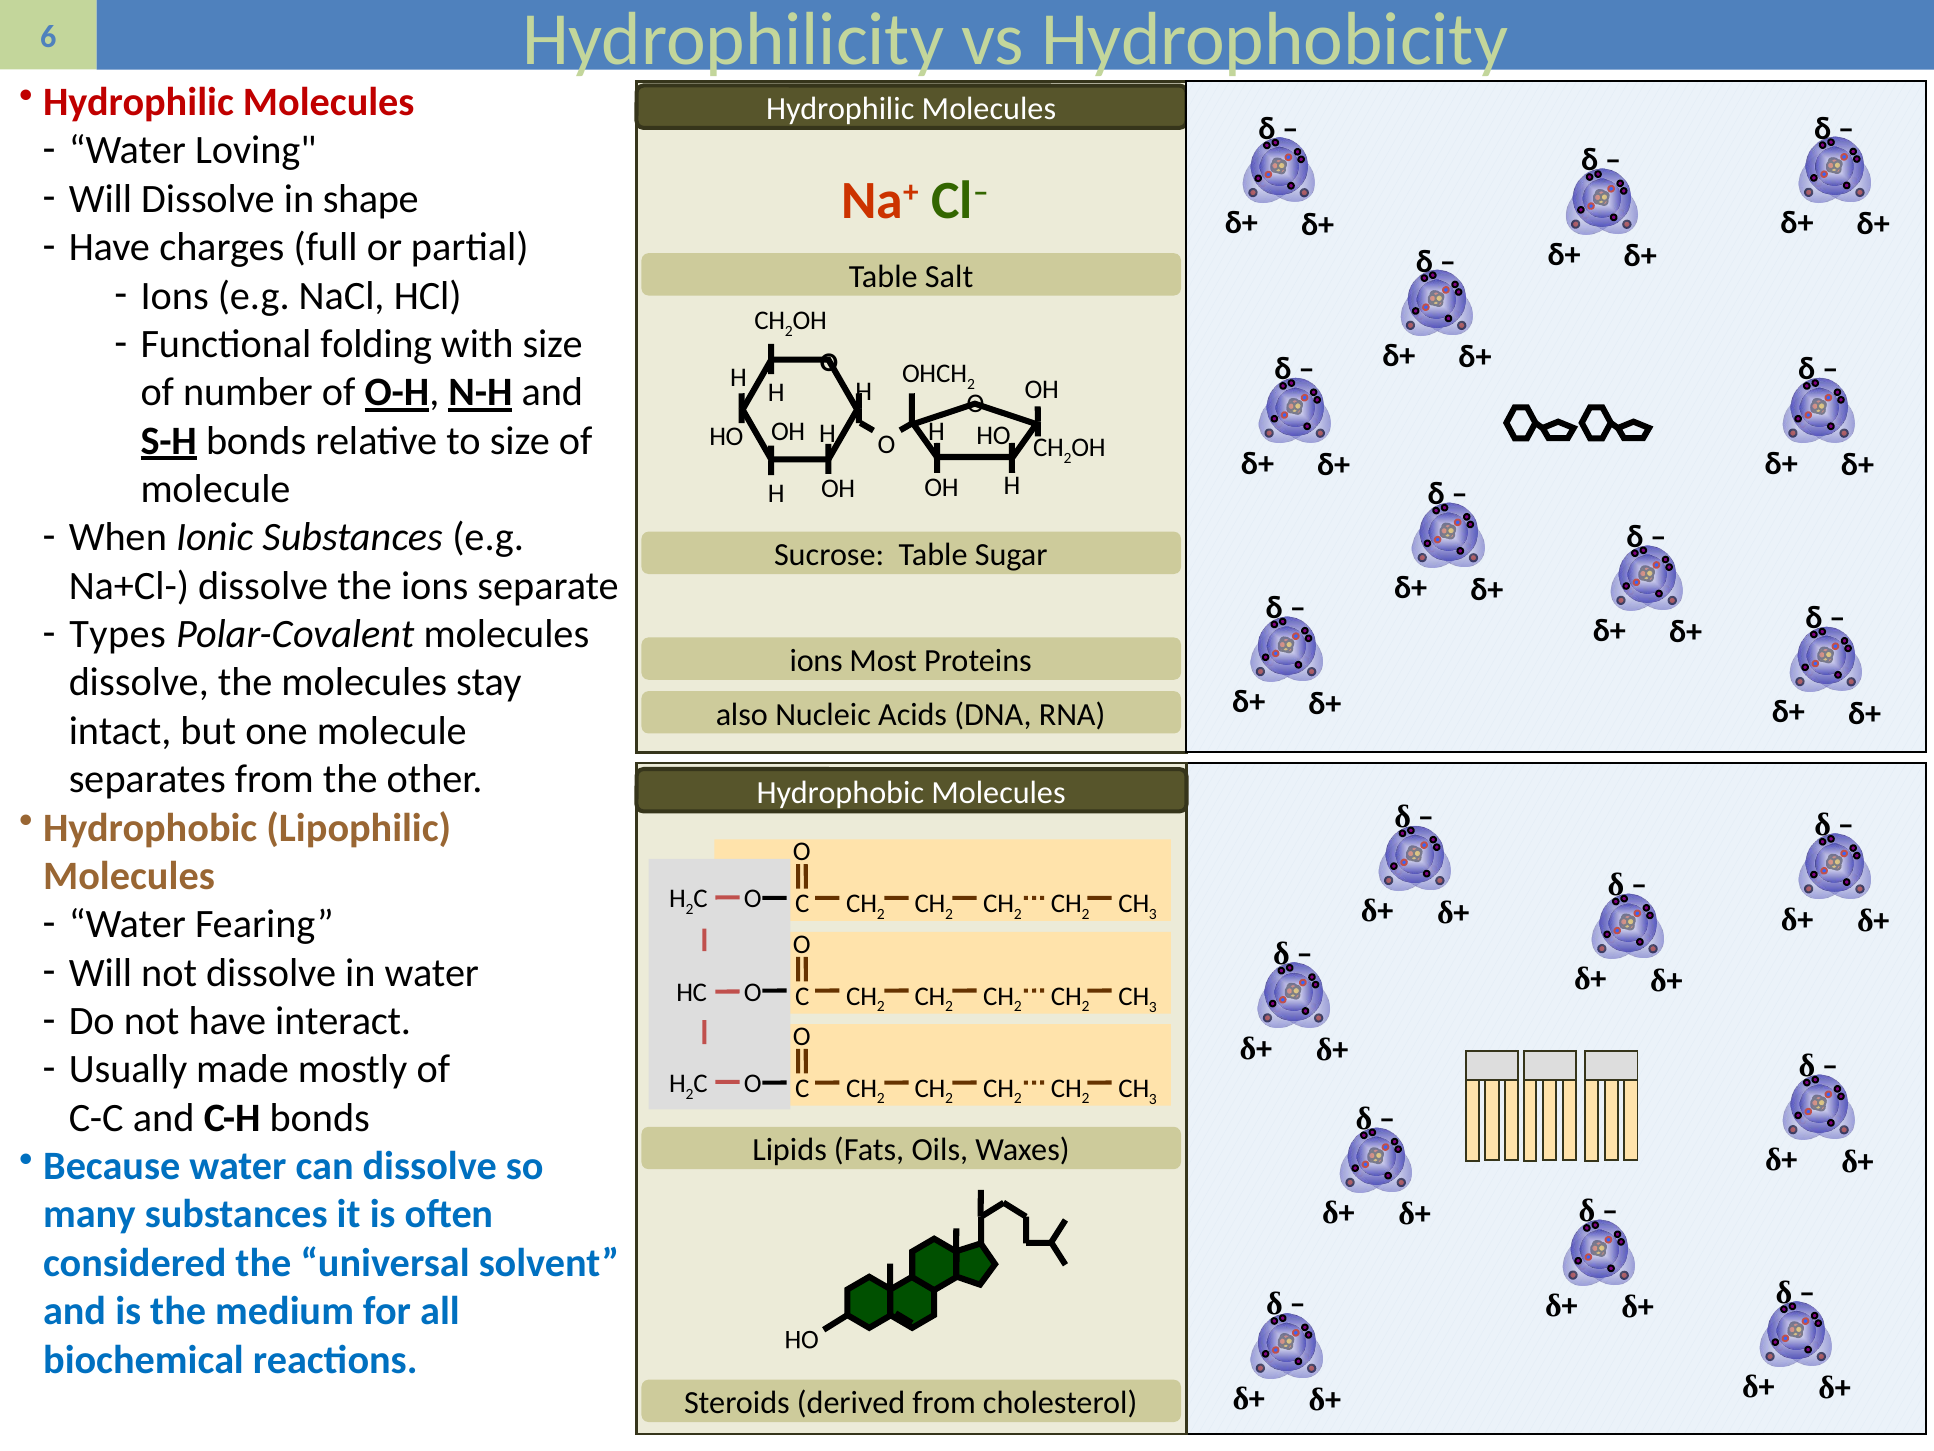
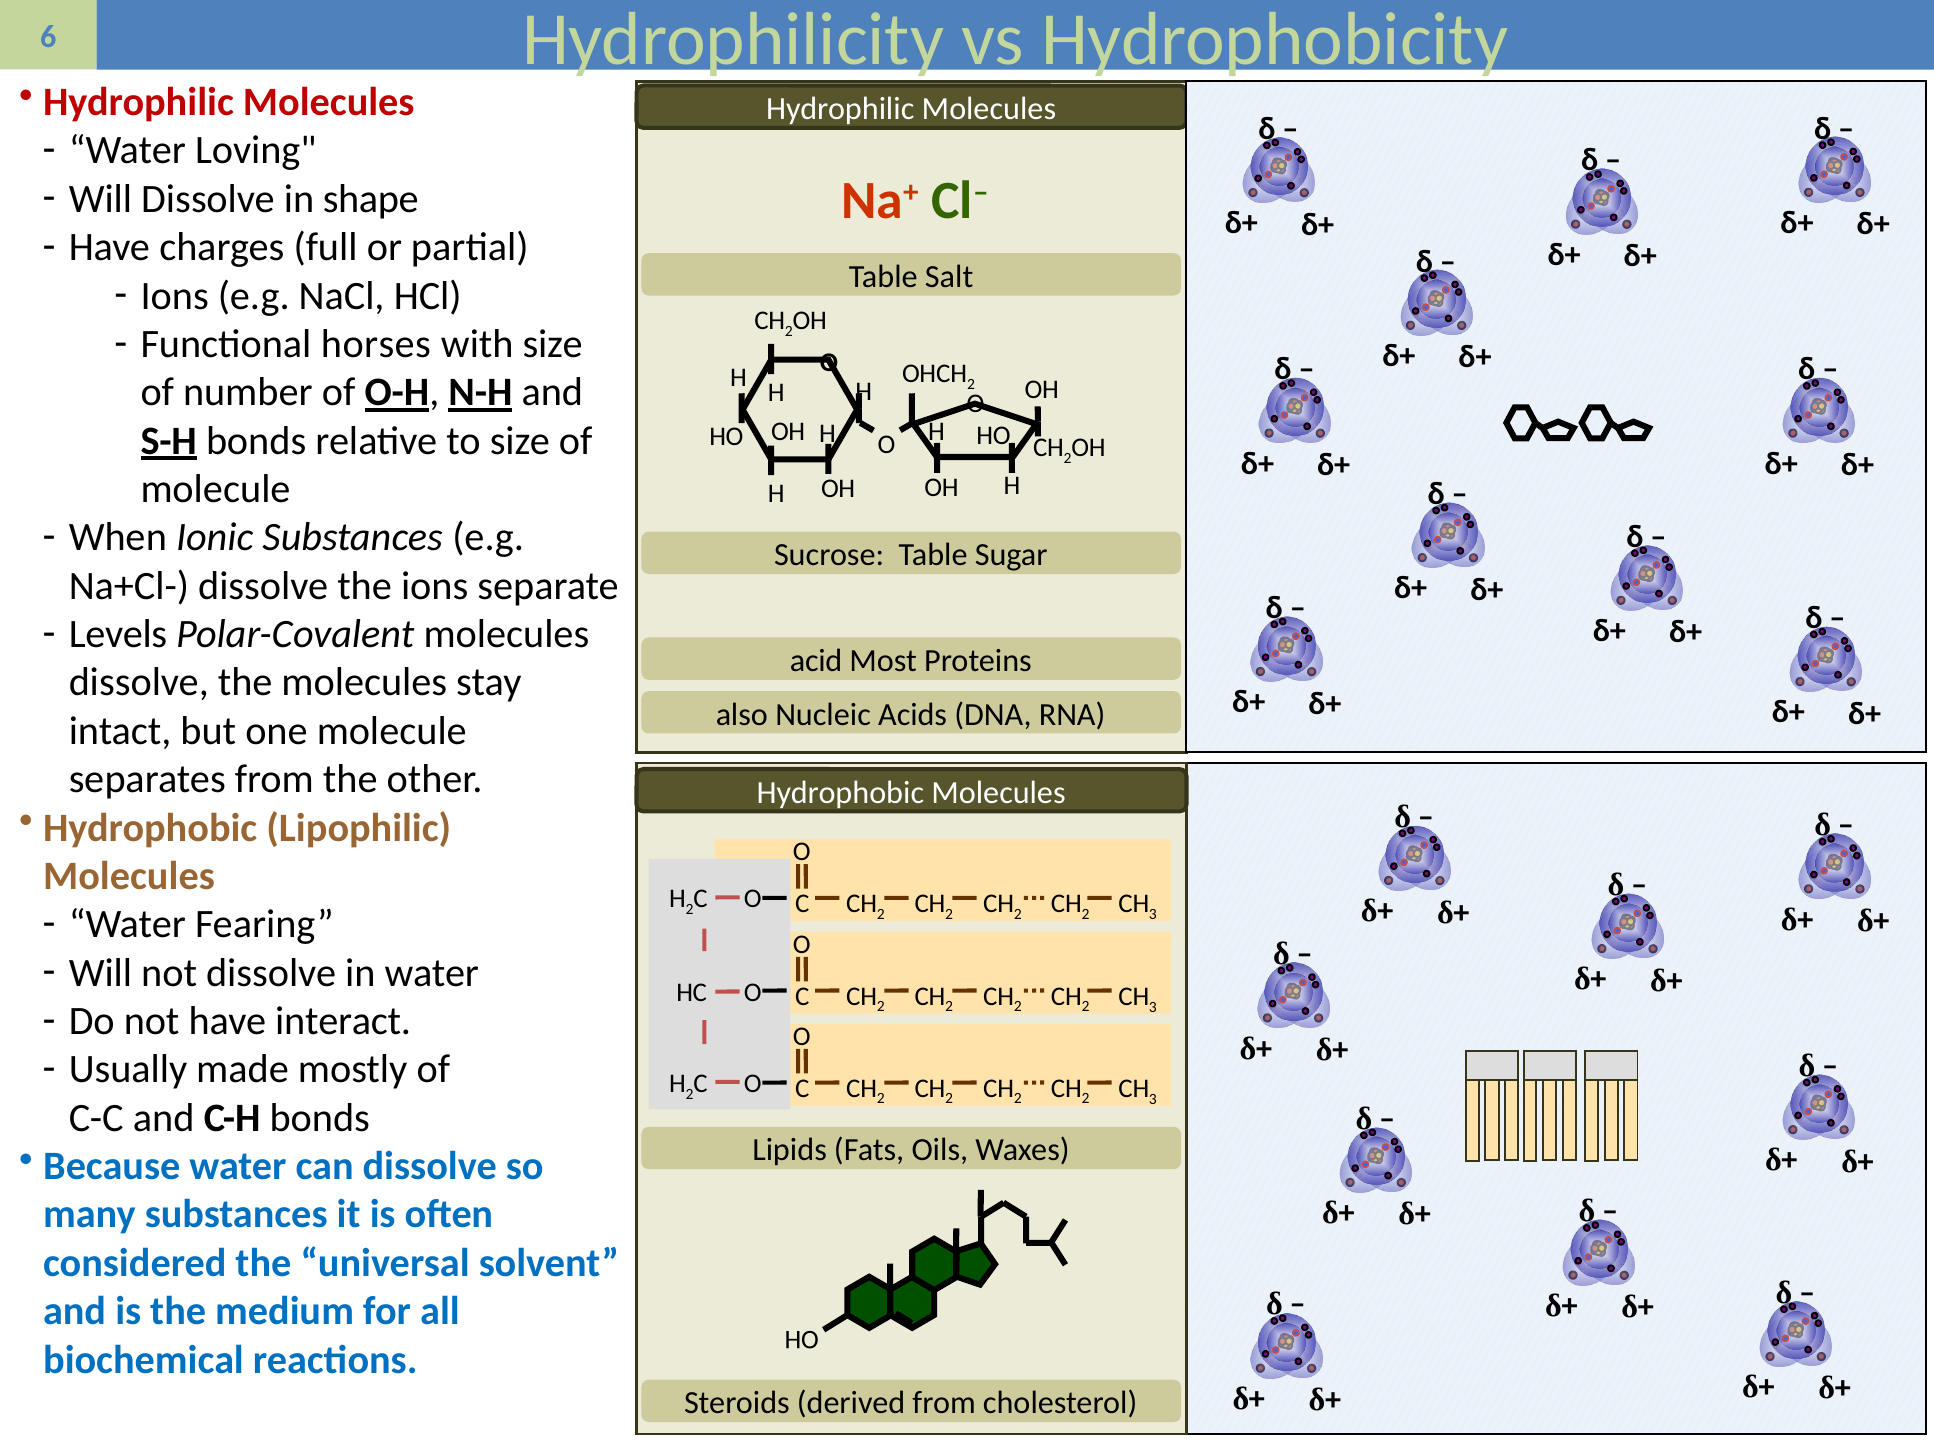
folding: folding -> horses
Types: Types -> Levels
ions at (816, 661): ions -> acid
